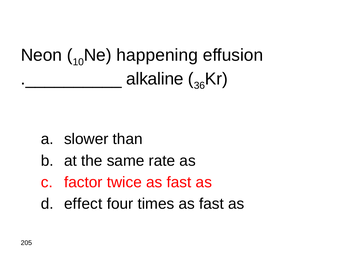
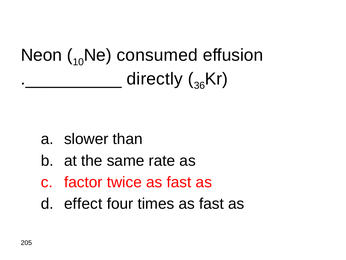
happening: happening -> consumed
alkaline: alkaline -> directly
